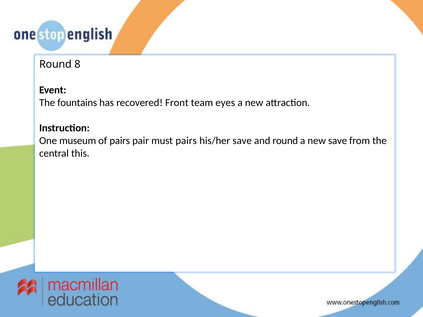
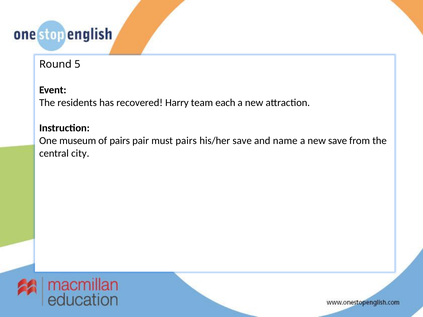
8: 8 -> 5
fountains: fountains -> residents
Front: Front -> Harry
eyes: eyes -> each
and round: round -> name
this: this -> city
